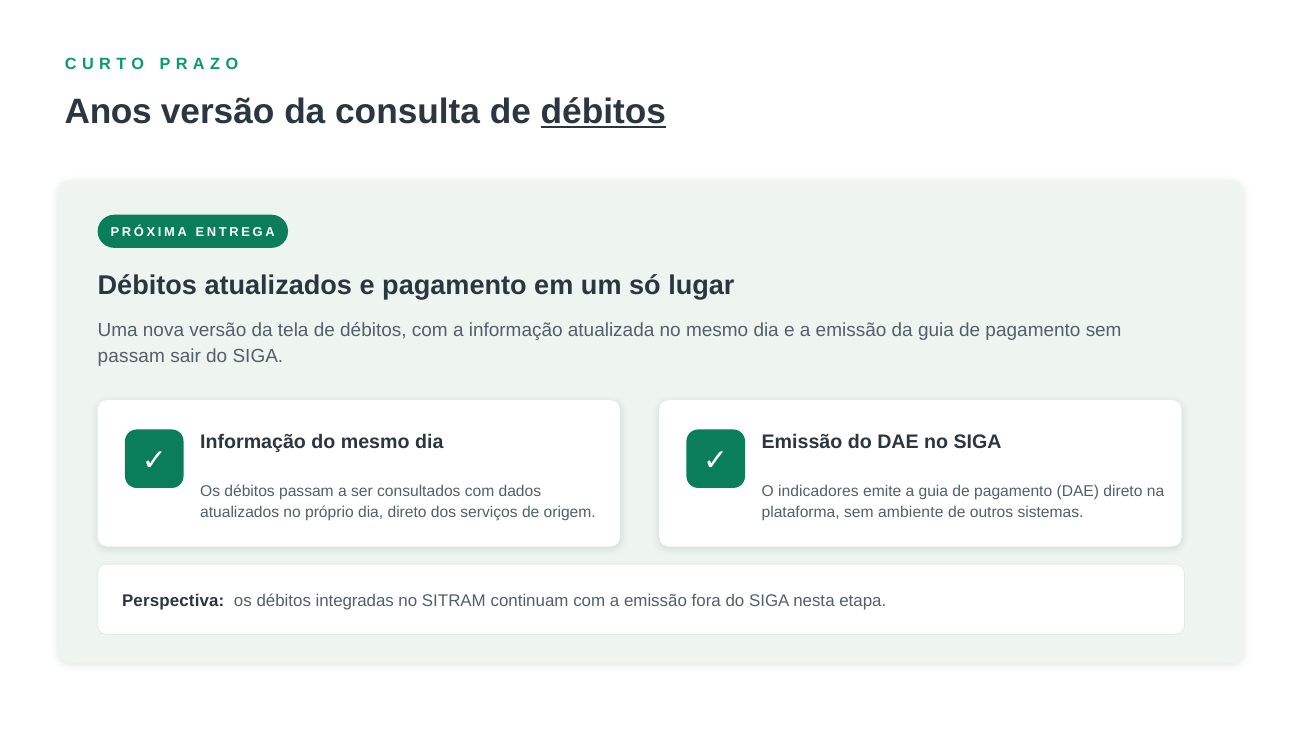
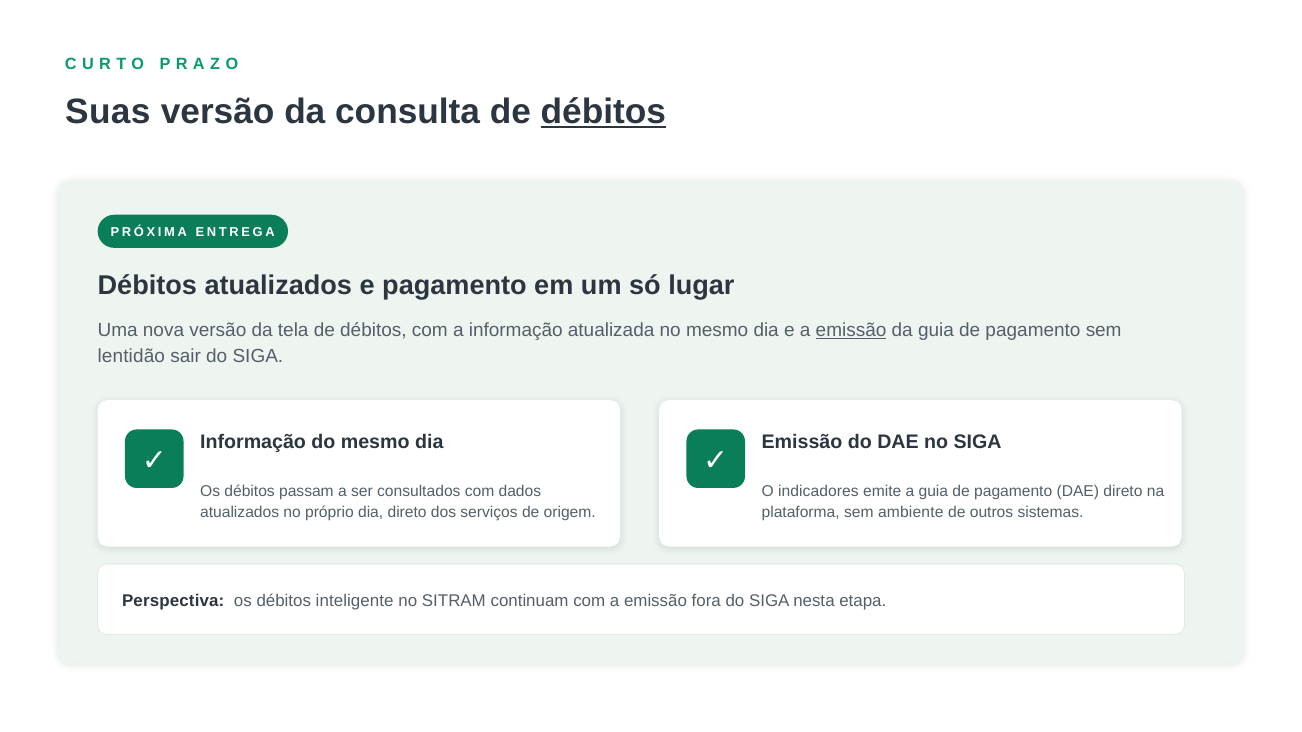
Anos: Anos -> Suas
emissão at (851, 331) underline: none -> present
passam at (131, 357): passam -> lentidão
integradas: integradas -> inteligente
